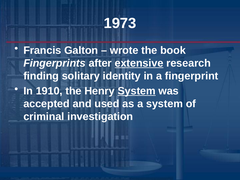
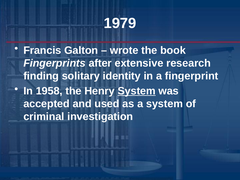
1973: 1973 -> 1979
extensive underline: present -> none
1910: 1910 -> 1958
